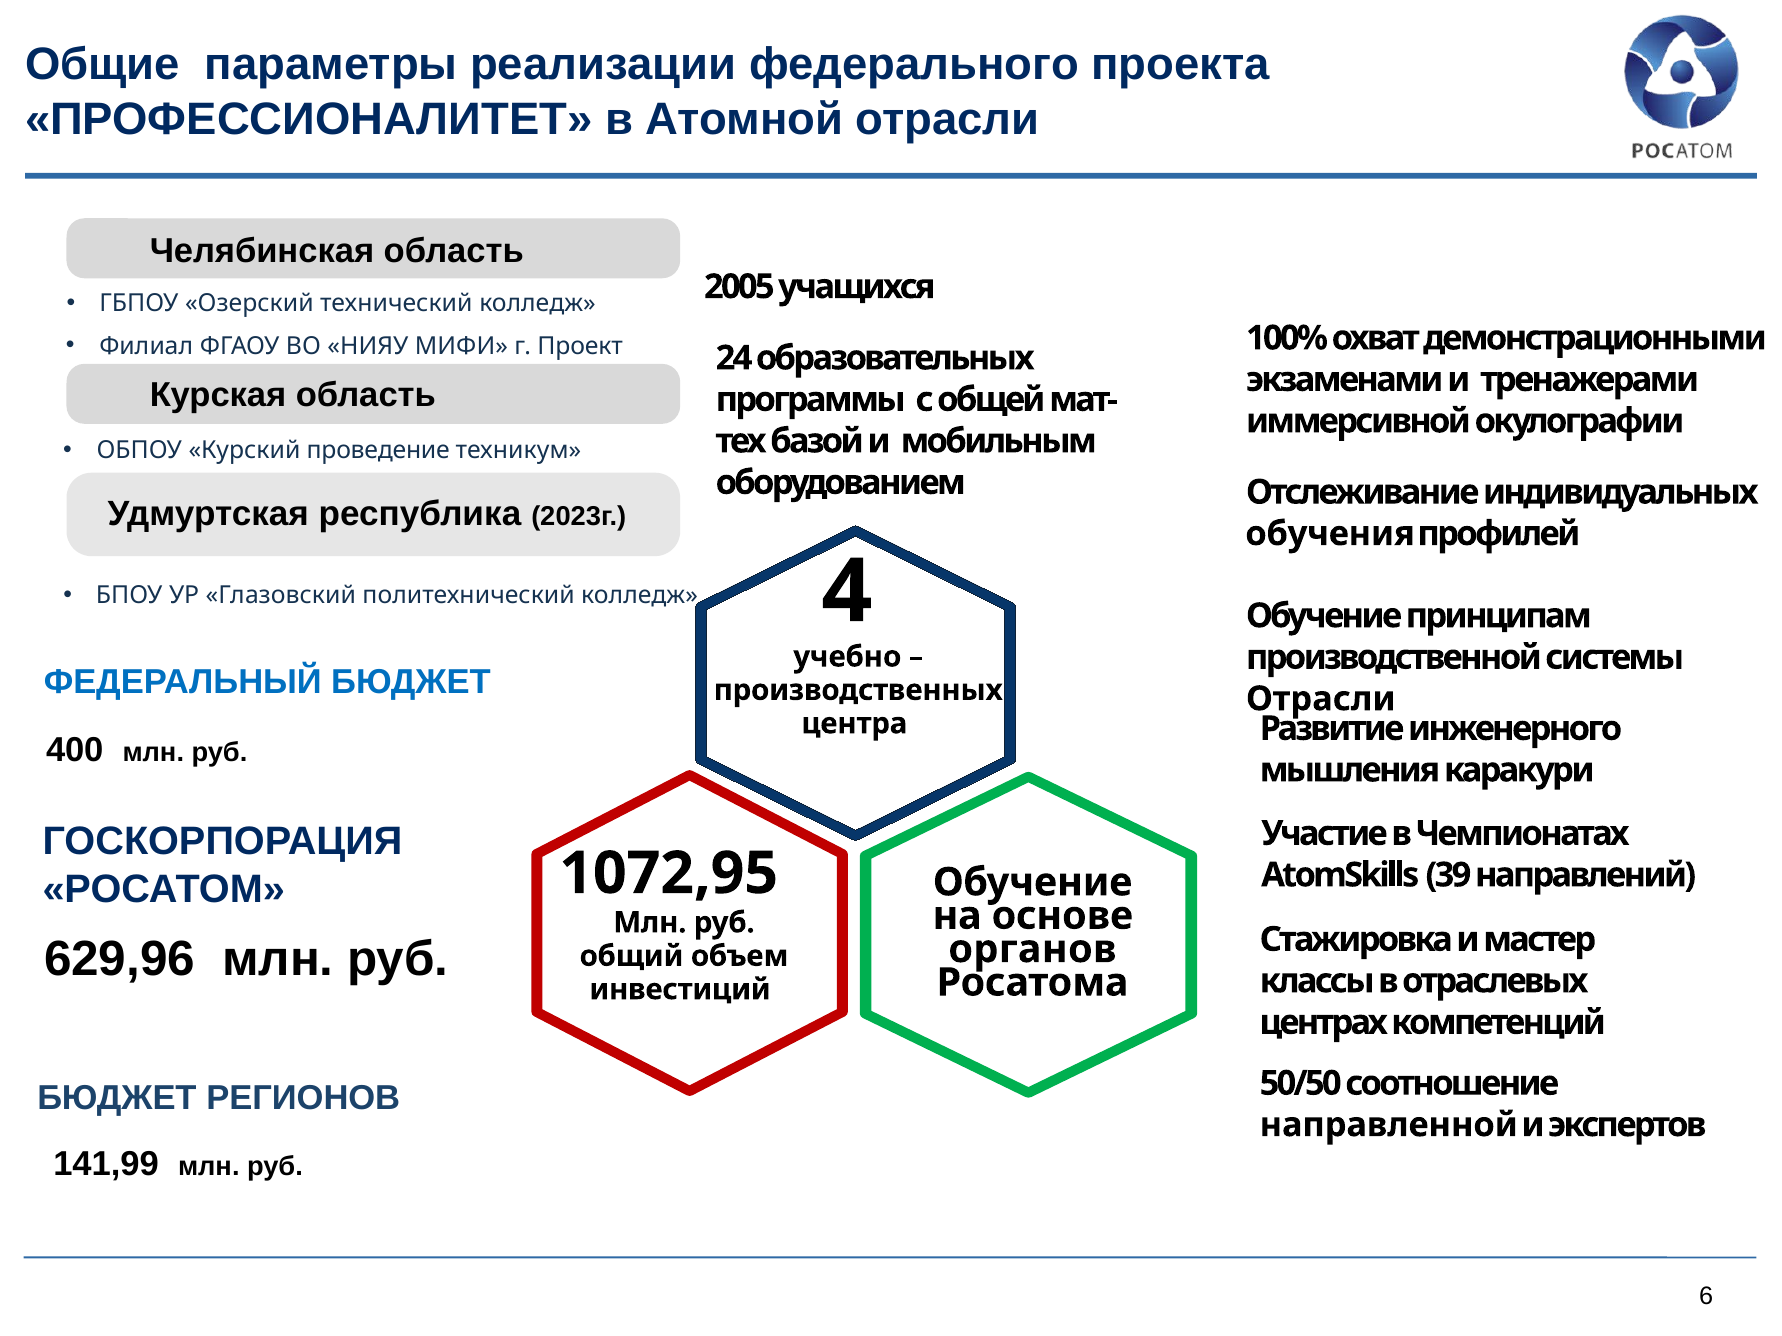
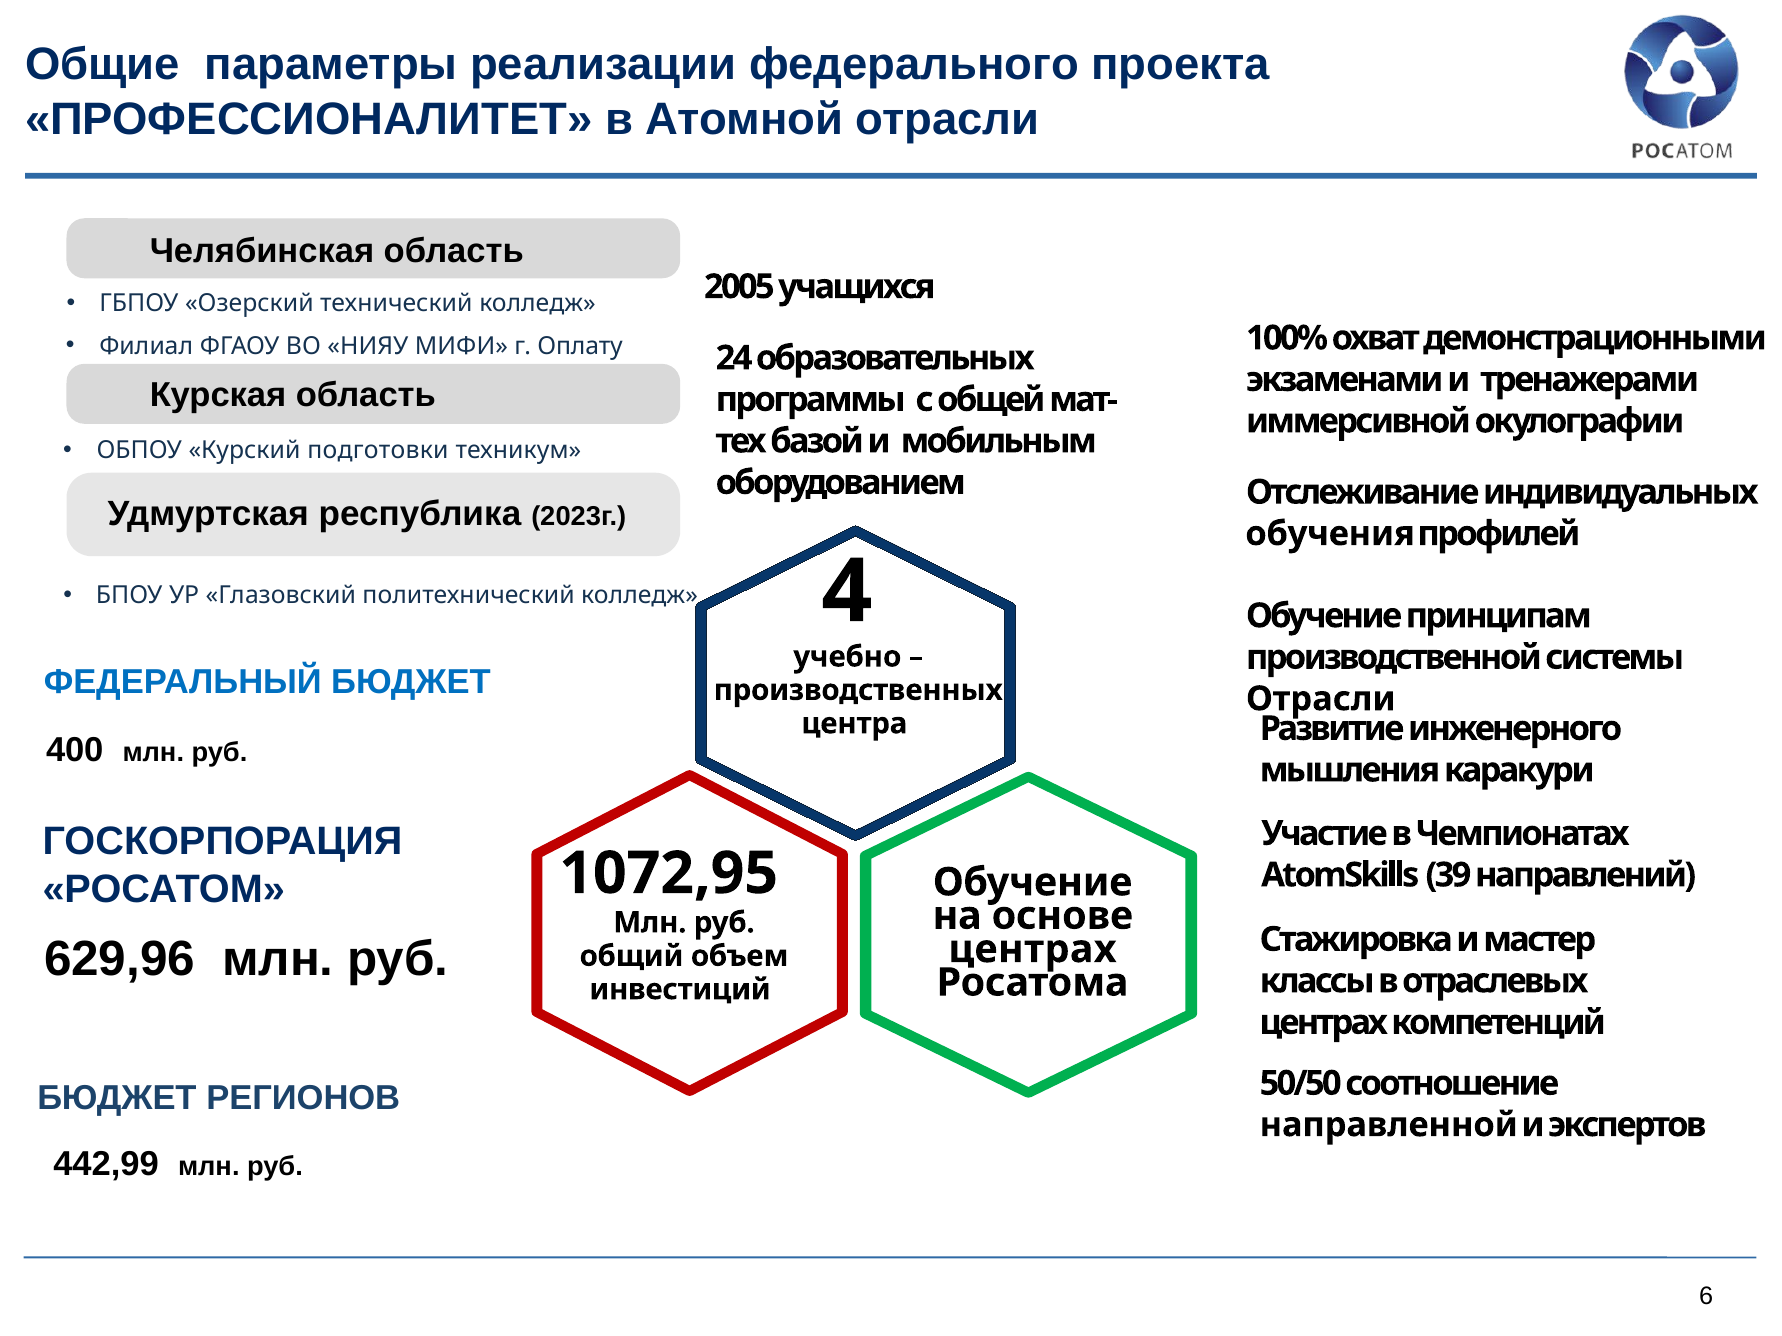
Проект: Проект -> Оплату
проведение: проведение -> подготовки
органов at (1032, 950): органов -> центрах
141,99: 141,99 -> 442,99
